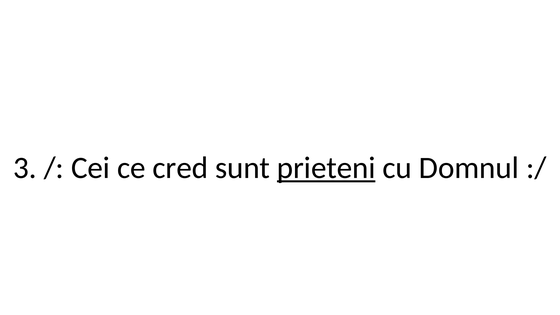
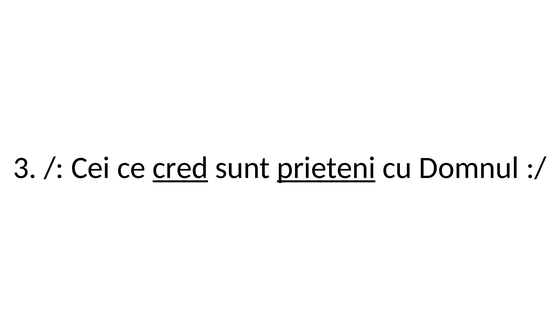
cred underline: none -> present
